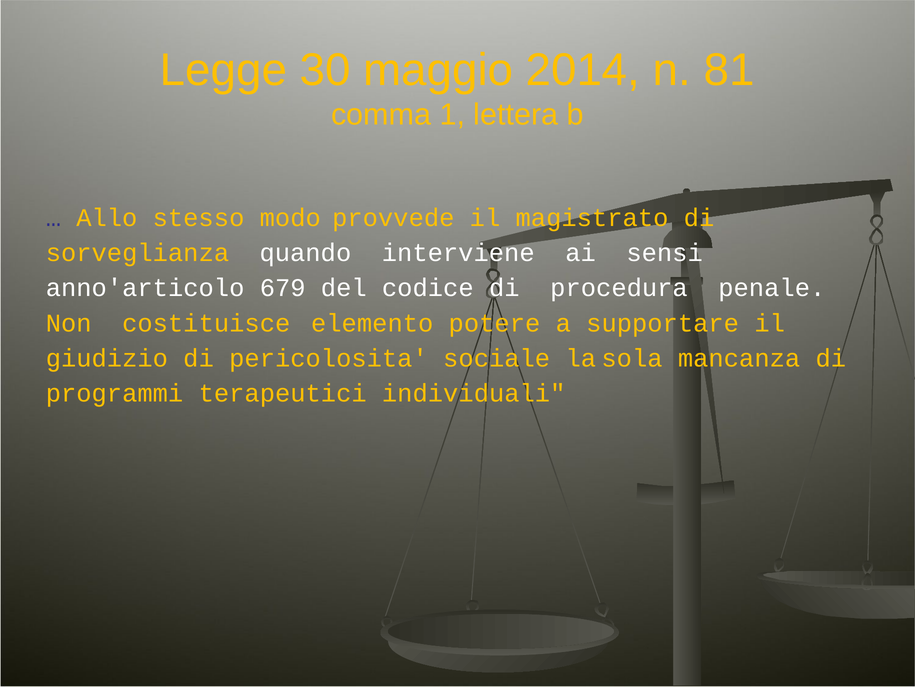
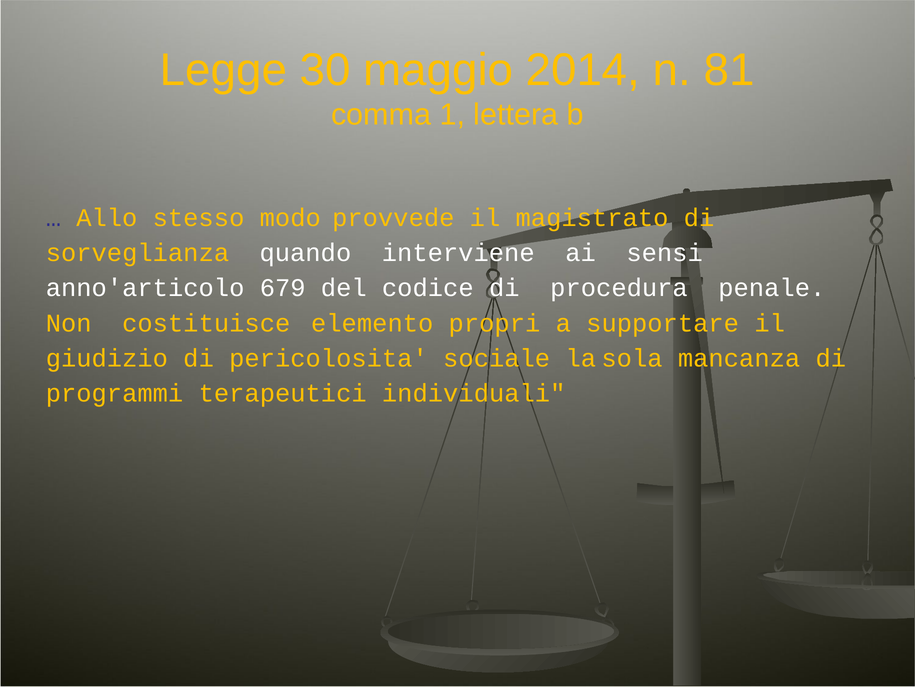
potere: potere -> propri
